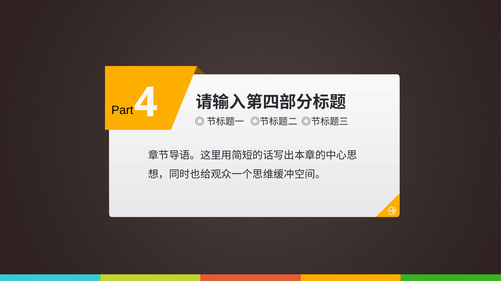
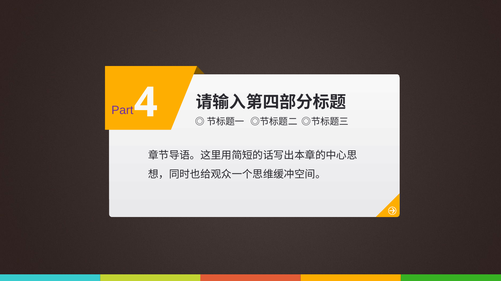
Part colour: black -> purple
